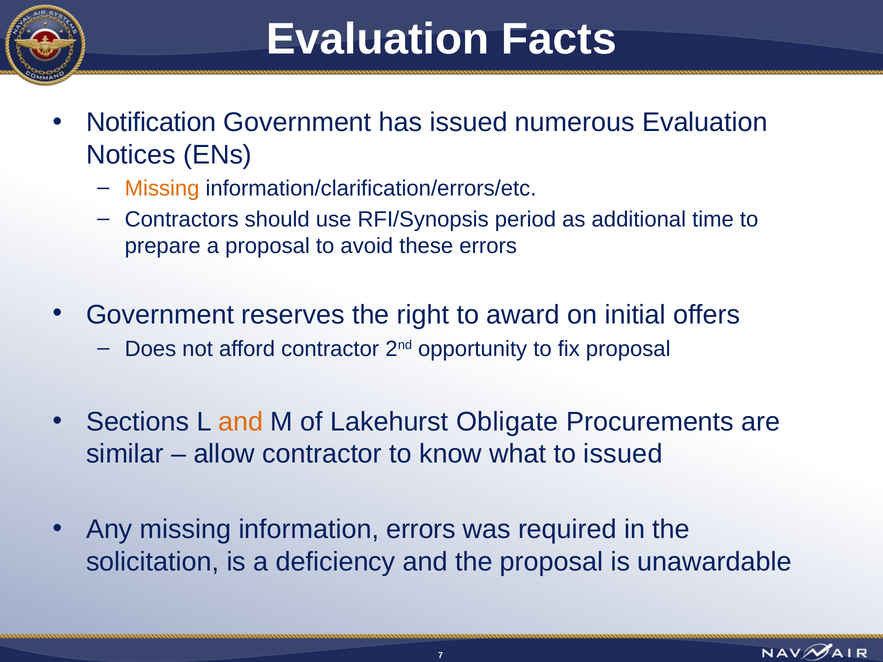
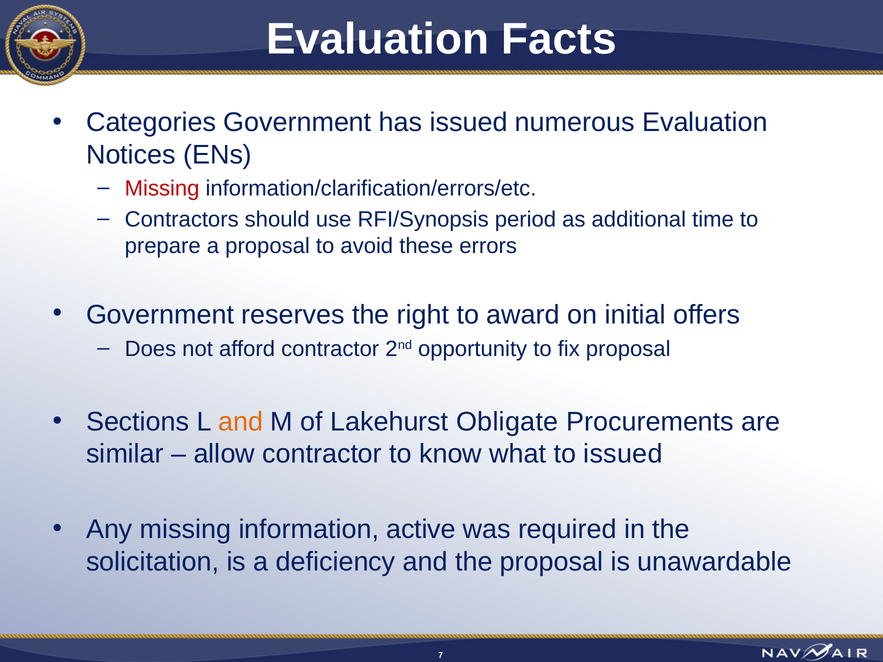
Notification: Notification -> Categories
Missing at (162, 188) colour: orange -> red
information errors: errors -> active
